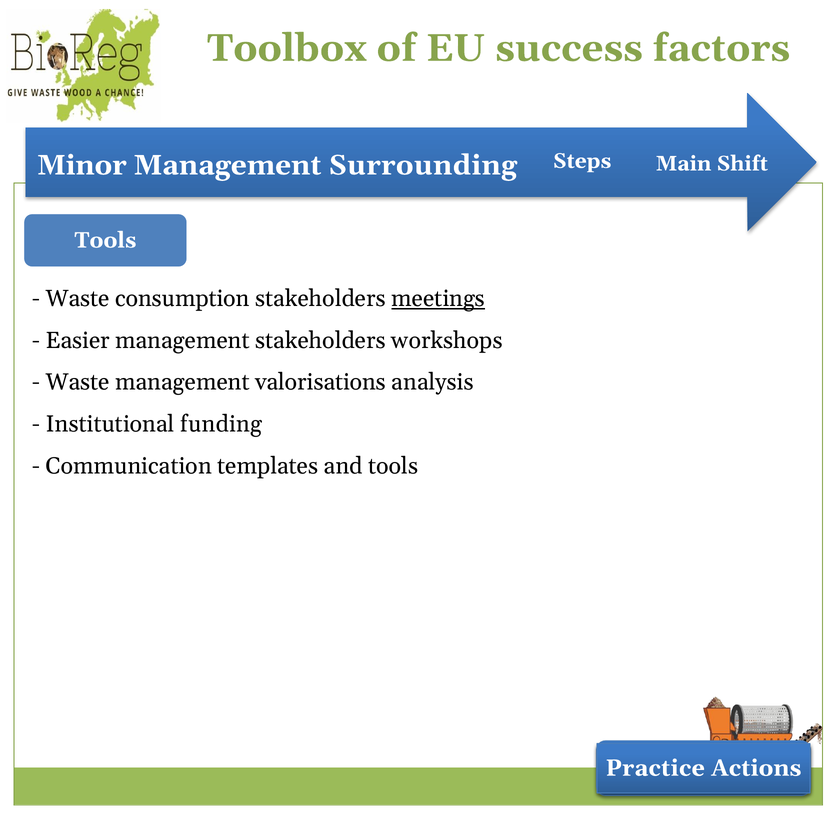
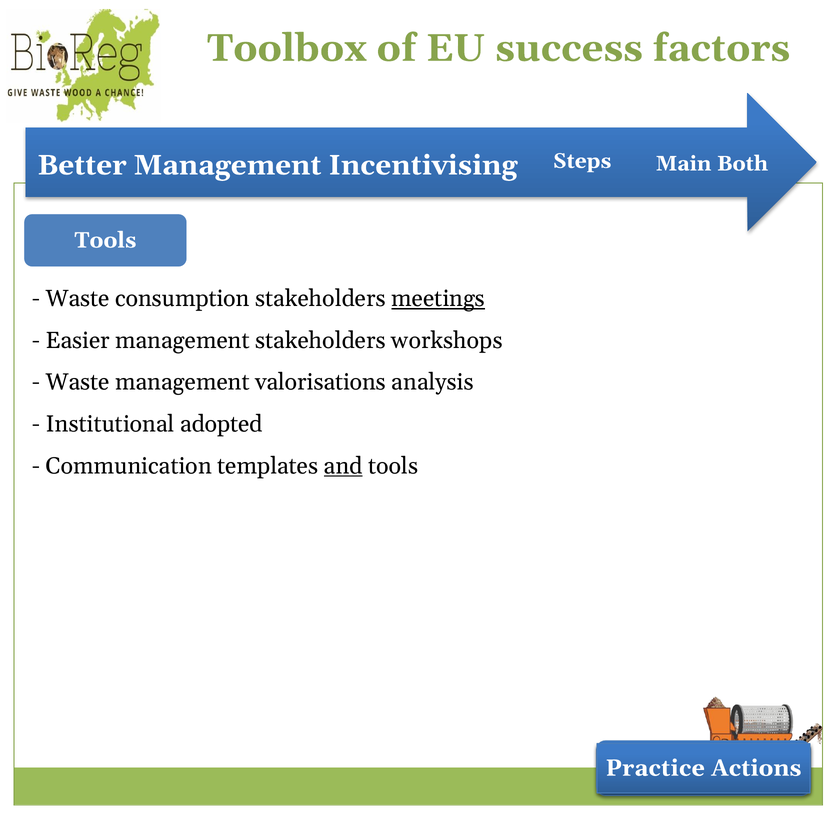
Minor: Minor -> Better
Surrounding: Surrounding -> Incentivising
Shift: Shift -> Both
funding: funding -> adopted
and underline: none -> present
